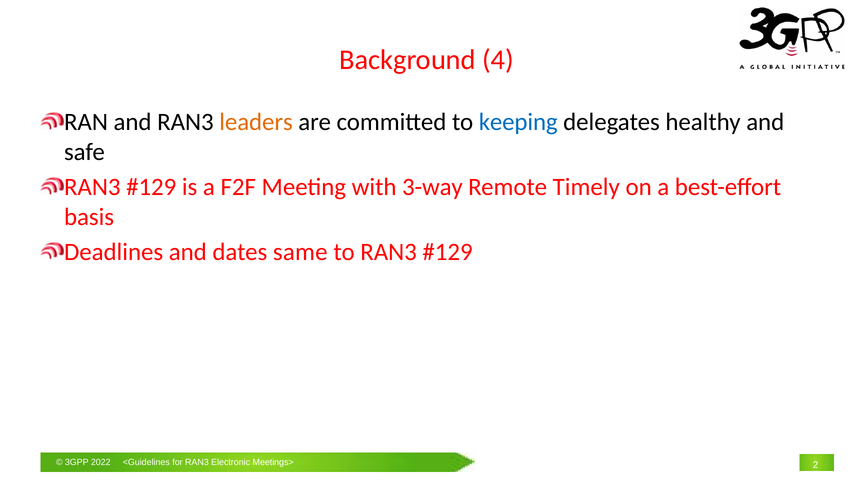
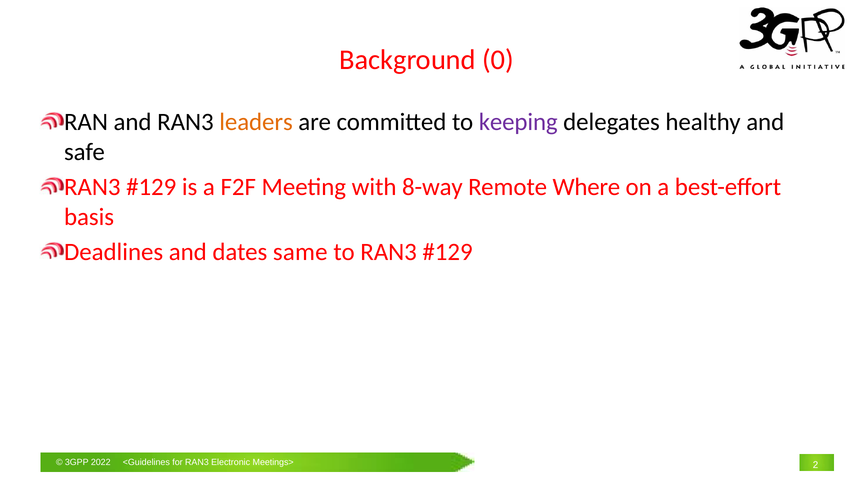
4: 4 -> 0
keeping colour: blue -> purple
3-way: 3-way -> 8-way
Timely: Timely -> Where
